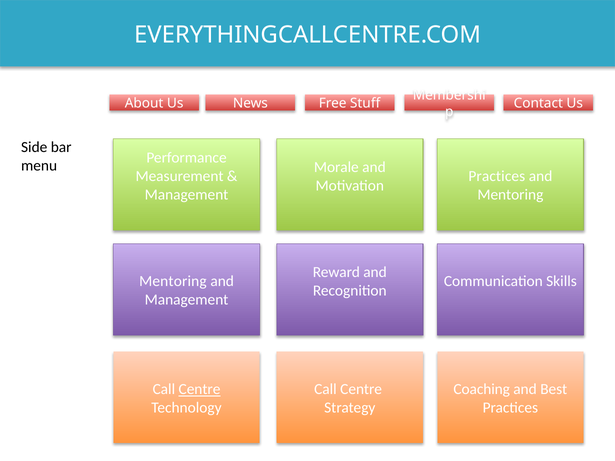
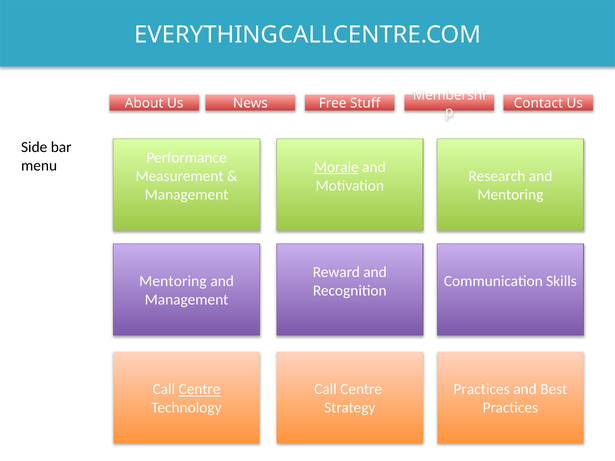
Morale underline: none -> present
Practices at (497, 176): Practices -> Research
Coaching at (482, 390): Coaching -> Practices
